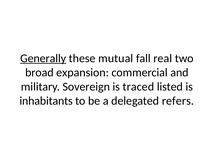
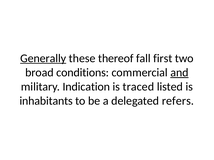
mutual: mutual -> thereof
real: real -> first
expansion: expansion -> conditions
and underline: none -> present
Sovereign: Sovereign -> Indication
